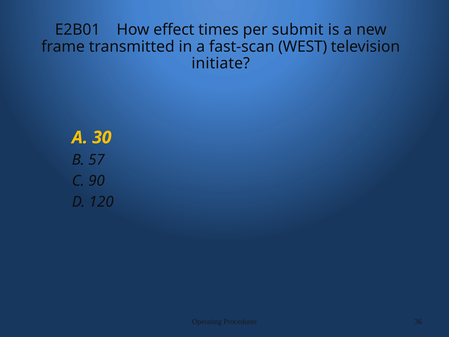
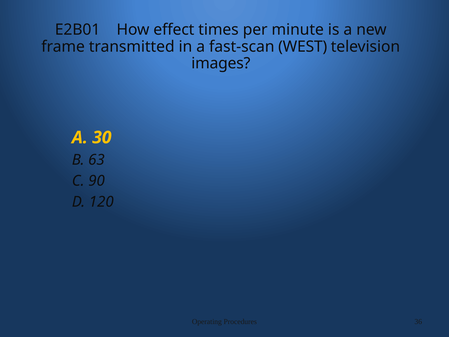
submit: submit -> minute
initiate: initiate -> images
57: 57 -> 63
